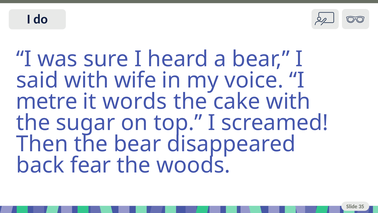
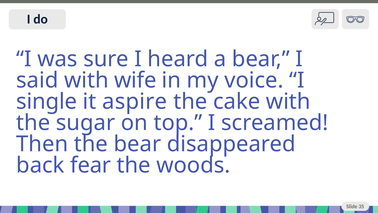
metre: metre -> single
words: words -> aspire
